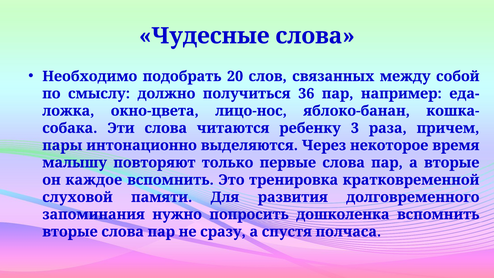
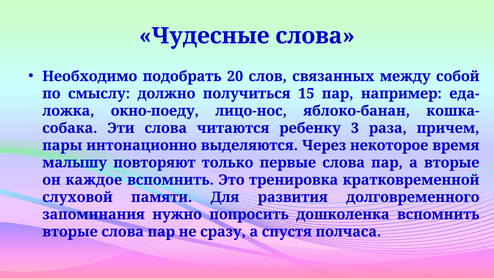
36: 36 -> 15
окно-цвета: окно-цвета -> окно-поеду
